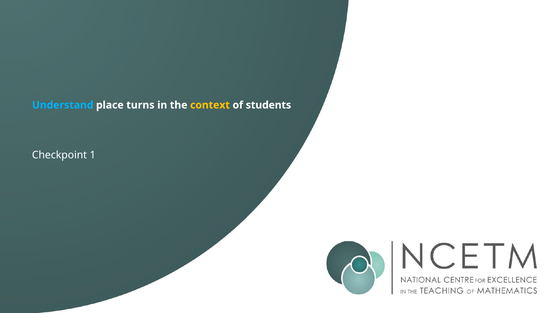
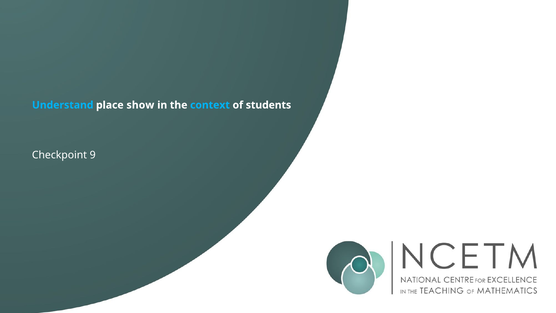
turns: turns -> show
context colour: yellow -> light blue
1: 1 -> 9
